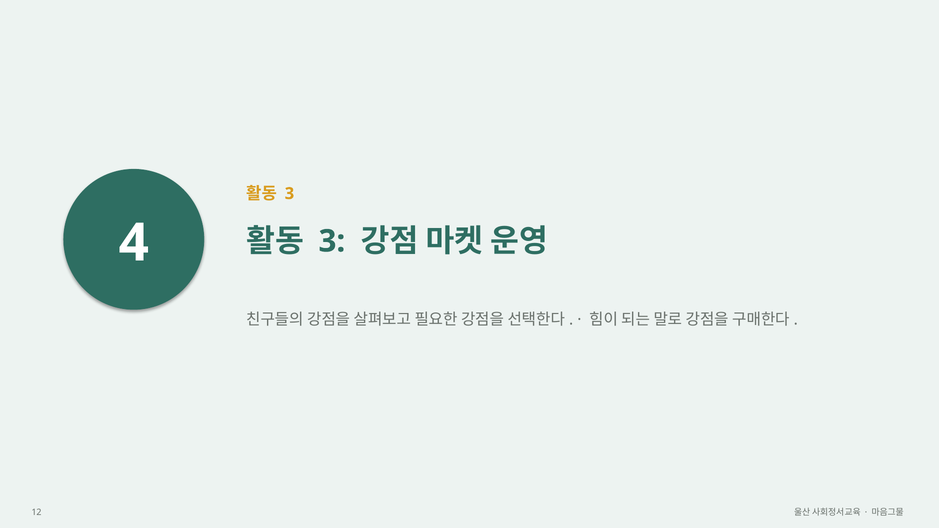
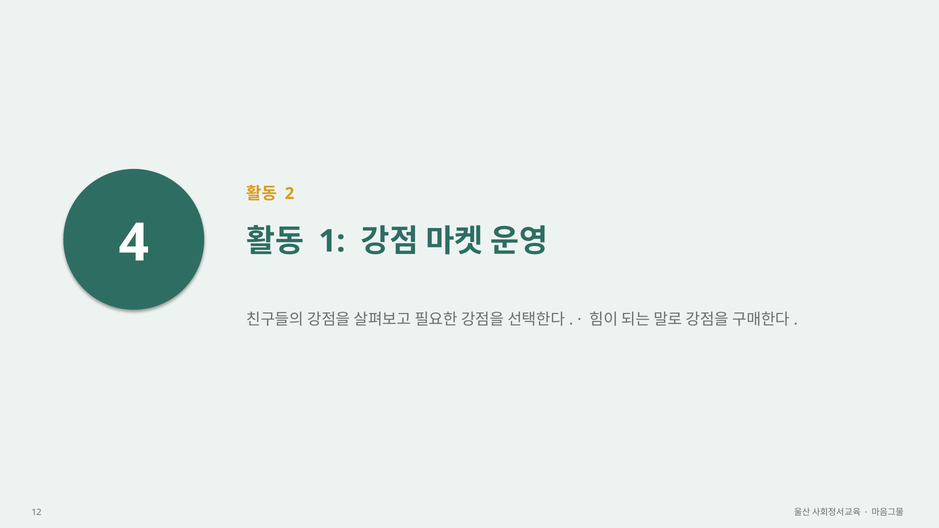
3 at (289, 194): 3 -> 2
3 at (332, 241): 3 -> 1
